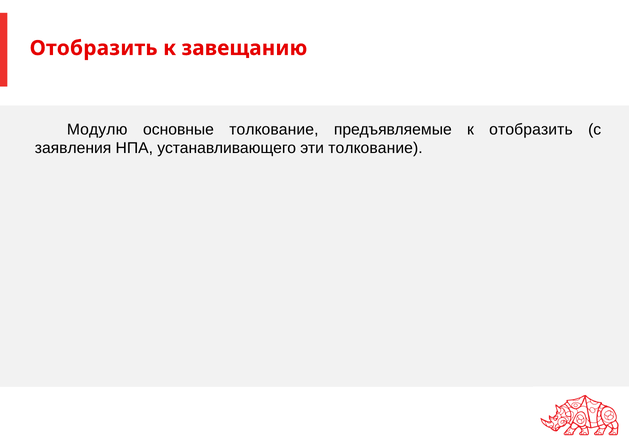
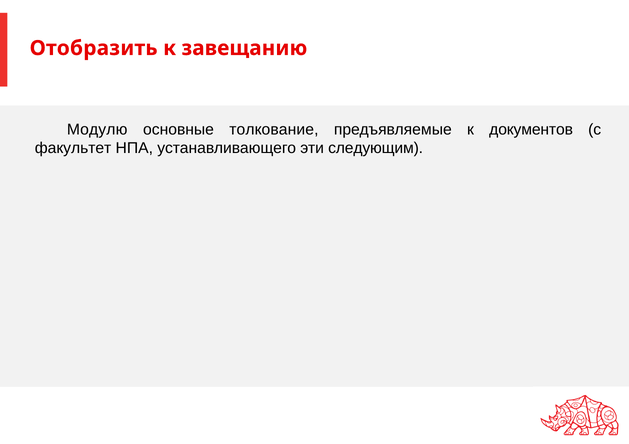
к отобразить: отобразить -> документов
заявления: заявления -> факультет
эти толкование: толкование -> следующим
